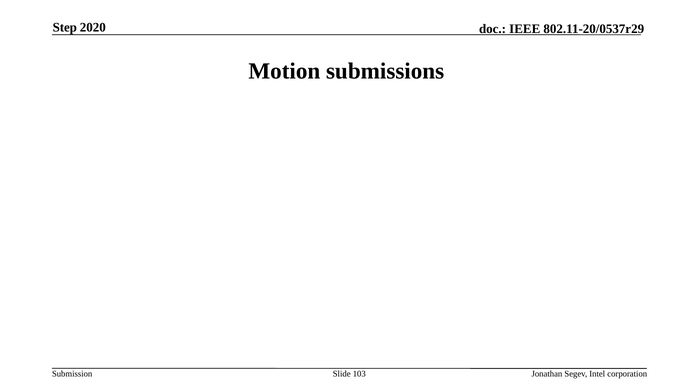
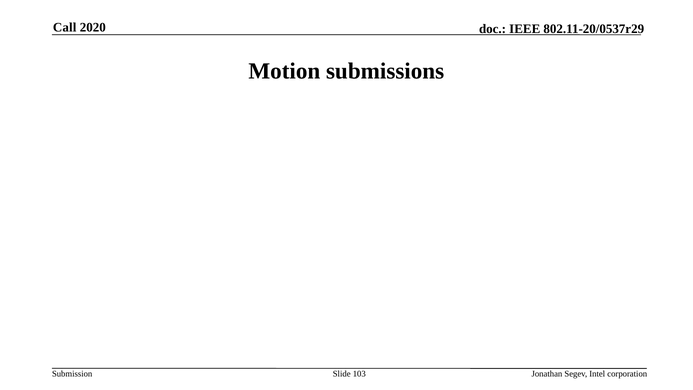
Step: Step -> Call
